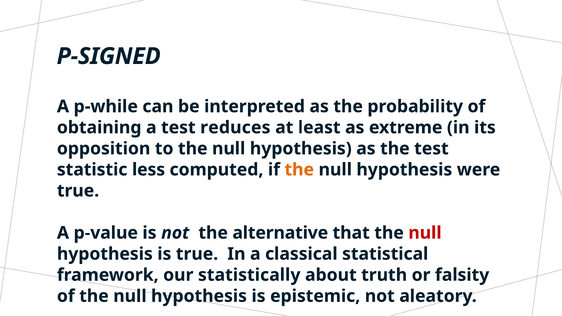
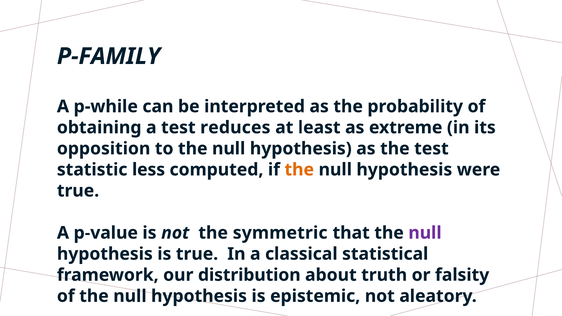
P-SIGNED: P-SIGNED -> P-FAMILY
alternative: alternative -> symmetric
null at (425, 233) colour: red -> purple
statistically: statistically -> distribution
